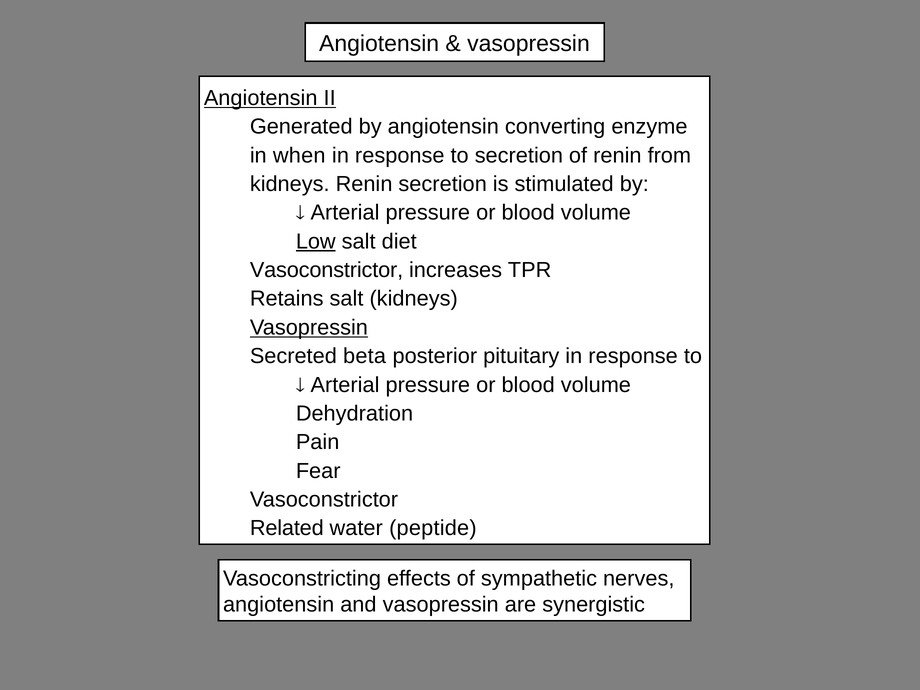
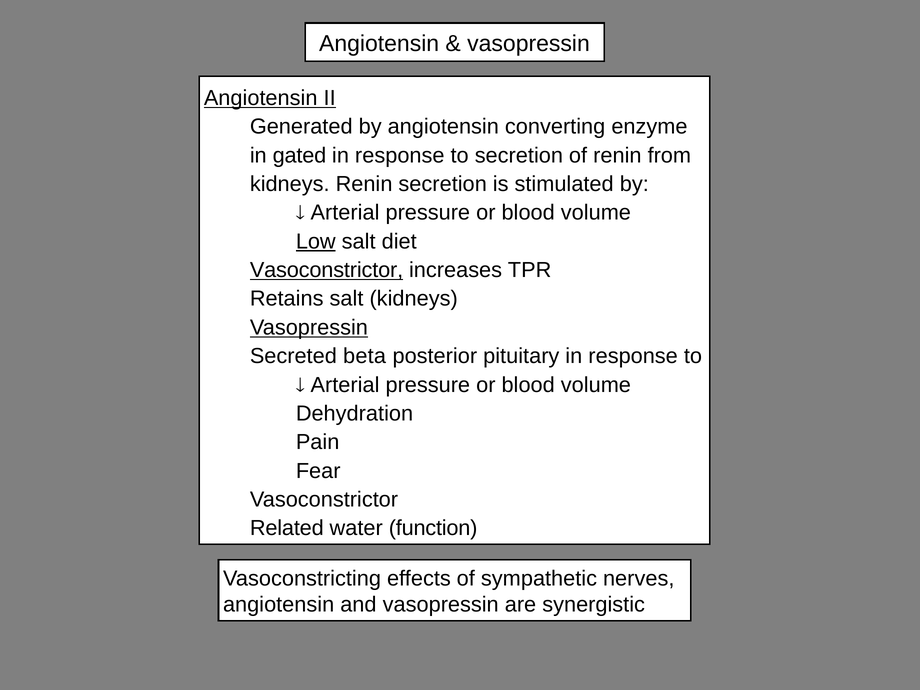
when: when -> gated
Vasoconstrictor at (327, 270) underline: none -> present
peptide: peptide -> function
